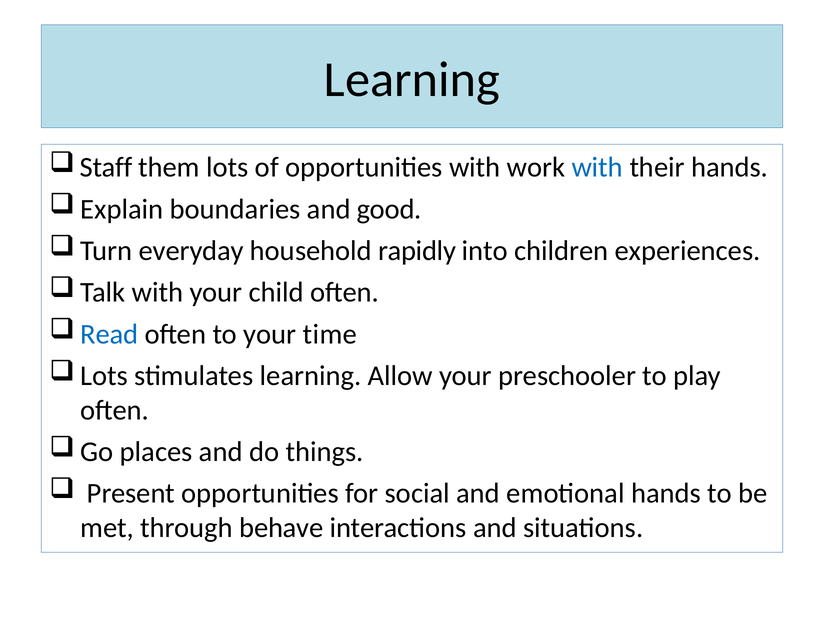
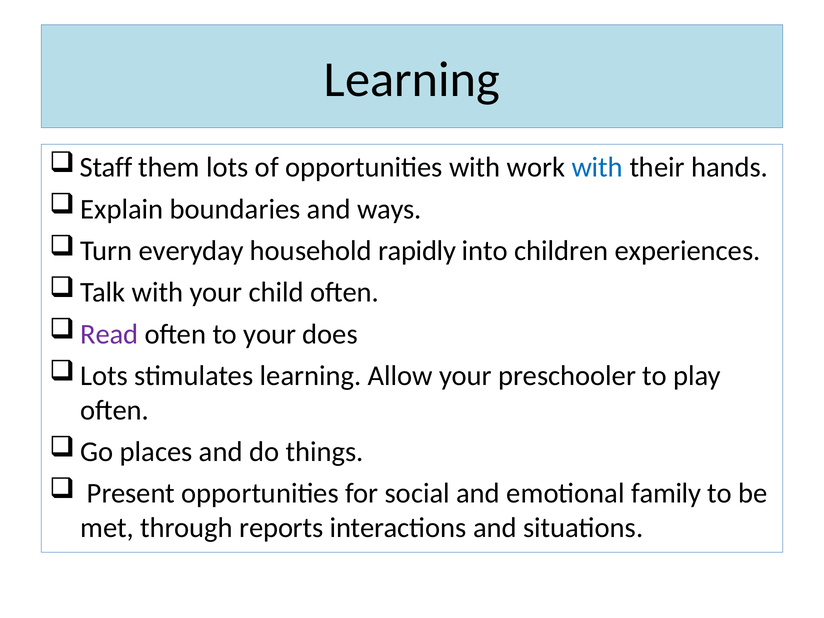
good: good -> ways
Read colour: blue -> purple
time: time -> does
emotional hands: hands -> family
behave: behave -> reports
